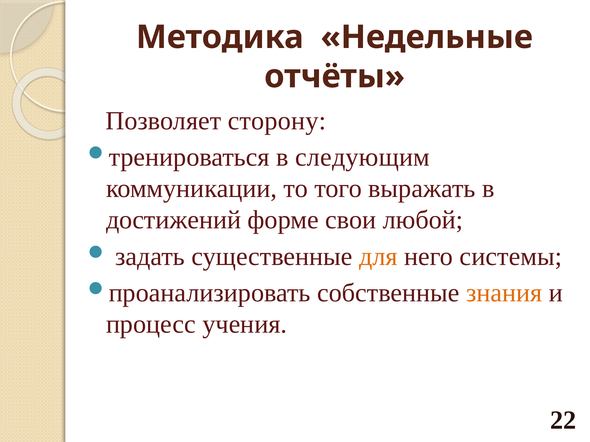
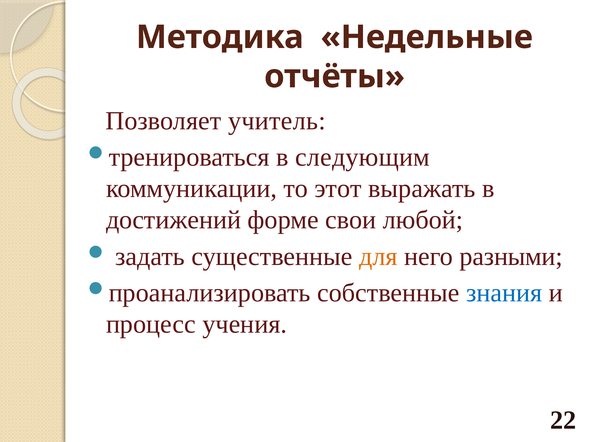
сторону: сторону -> учитель
того: того -> этот
системы: системы -> разными
знания colour: orange -> blue
